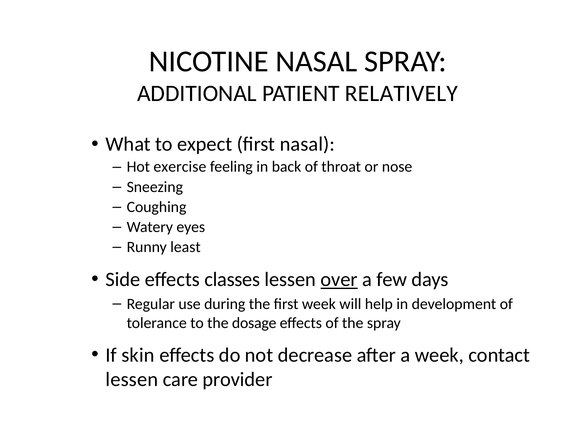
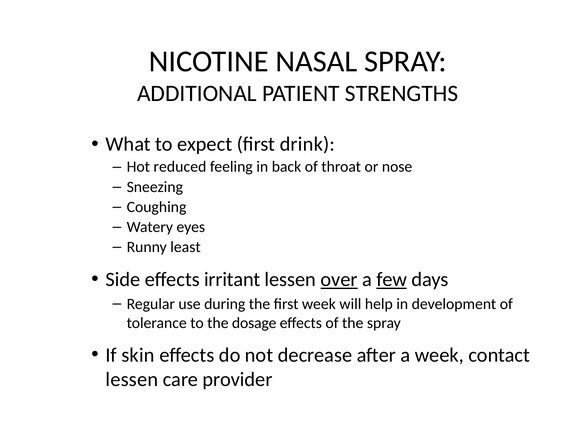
RELATIVELY: RELATIVELY -> STRENGTHS
first nasal: nasal -> drink
exercise: exercise -> reduced
classes: classes -> irritant
few underline: none -> present
